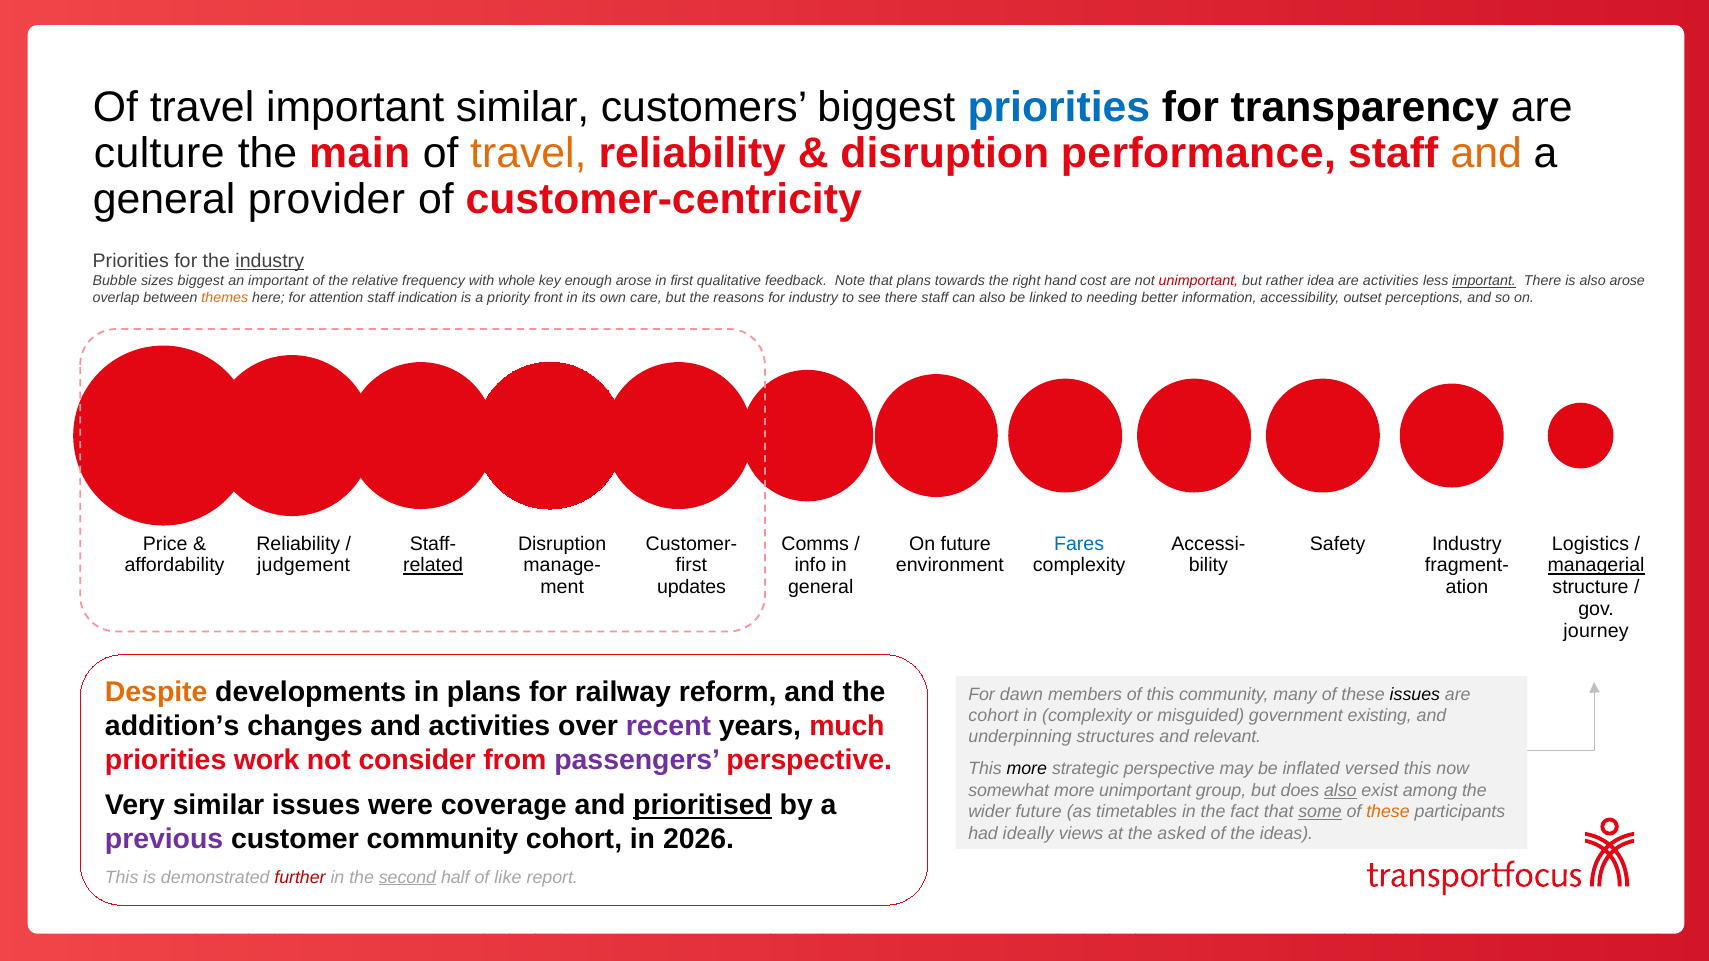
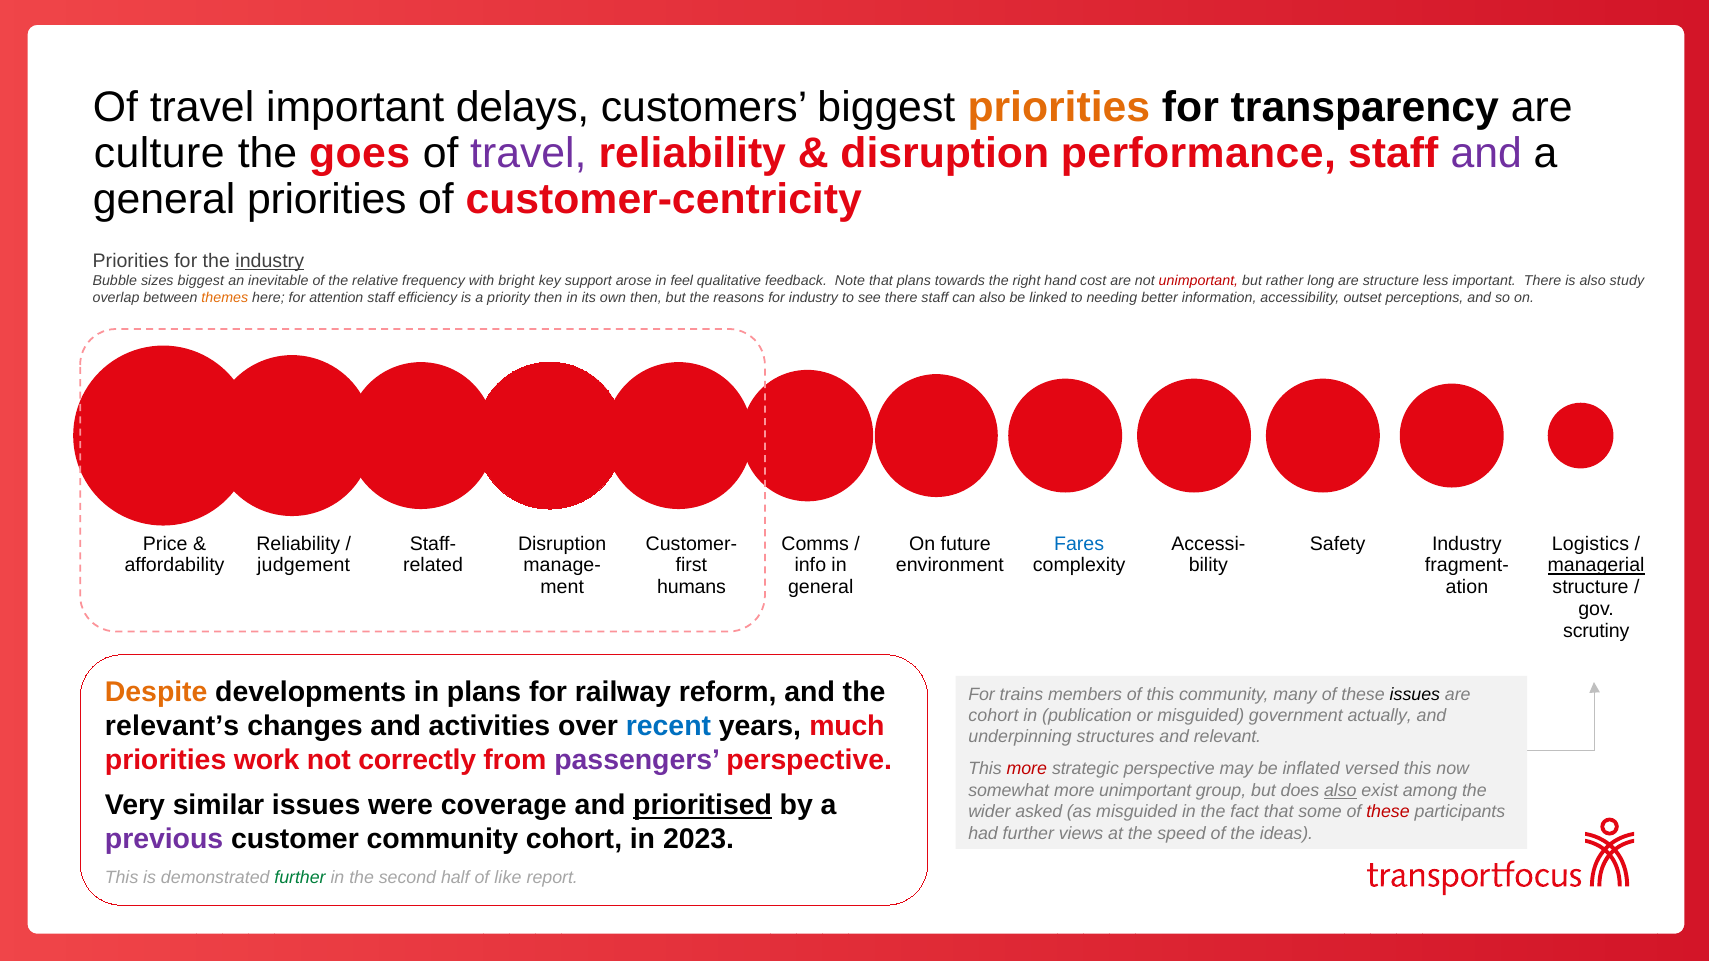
important similar: similar -> delays
priorities at (1059, 108) colour: blue -> orange
main: main -> goes
travel at (528, 154) colour: orange -> purple
and at (1486, 154) colour: orange -> purple
general provider: provider -> priorities
an important: important -> inevitable
whole: whole -> bright
enough: enough -> support
in first: first -> feel
idea: idea -> long
are activities: activities -> structure
important at (1484, 281) underline: present -> none
also arose: arose -> study
indication: indication -> efficiency
priority front: front -> then
own care: care -> then
related underline: present -> none
updates: updates -> humans
journey: journey -> scrutiny
dawn: dawn -> trains
in complexity: complexity -> publication
existing: existing -> actually
addition’s: addition’s -> relevant’s
recent colour: purple -> blue
consider: consider -> correctly
more at (1027, 769) colour: black -> red
wider future: future -> asked
as timetables: timetables -> misguided
some underline: present -> none
these at (1388, 812) colour: orange -> red
had ideally: ideally -> further
asked: asked -> speed
2026: 2026 -> 2023
further at (300, 878) colour: red -> green
second underline: present -> none
